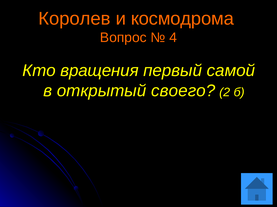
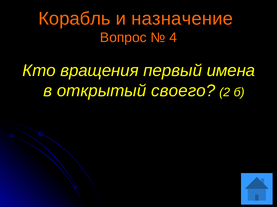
Королев: Королев -> Корабль
космодрома: космодрома -> назначение
самой: самой -> имена
